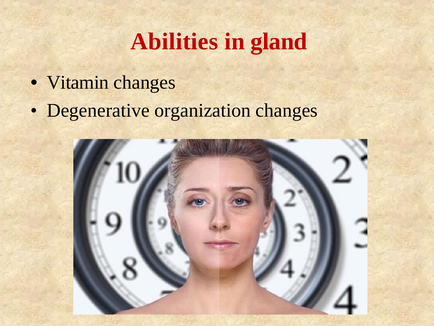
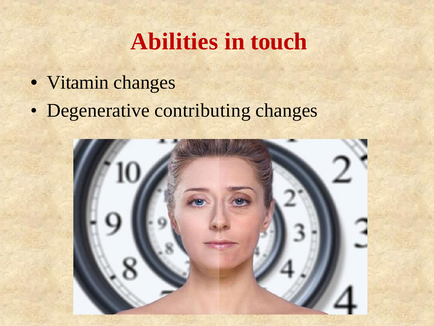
gland: gland -> touch
organization: organization -> contributing
